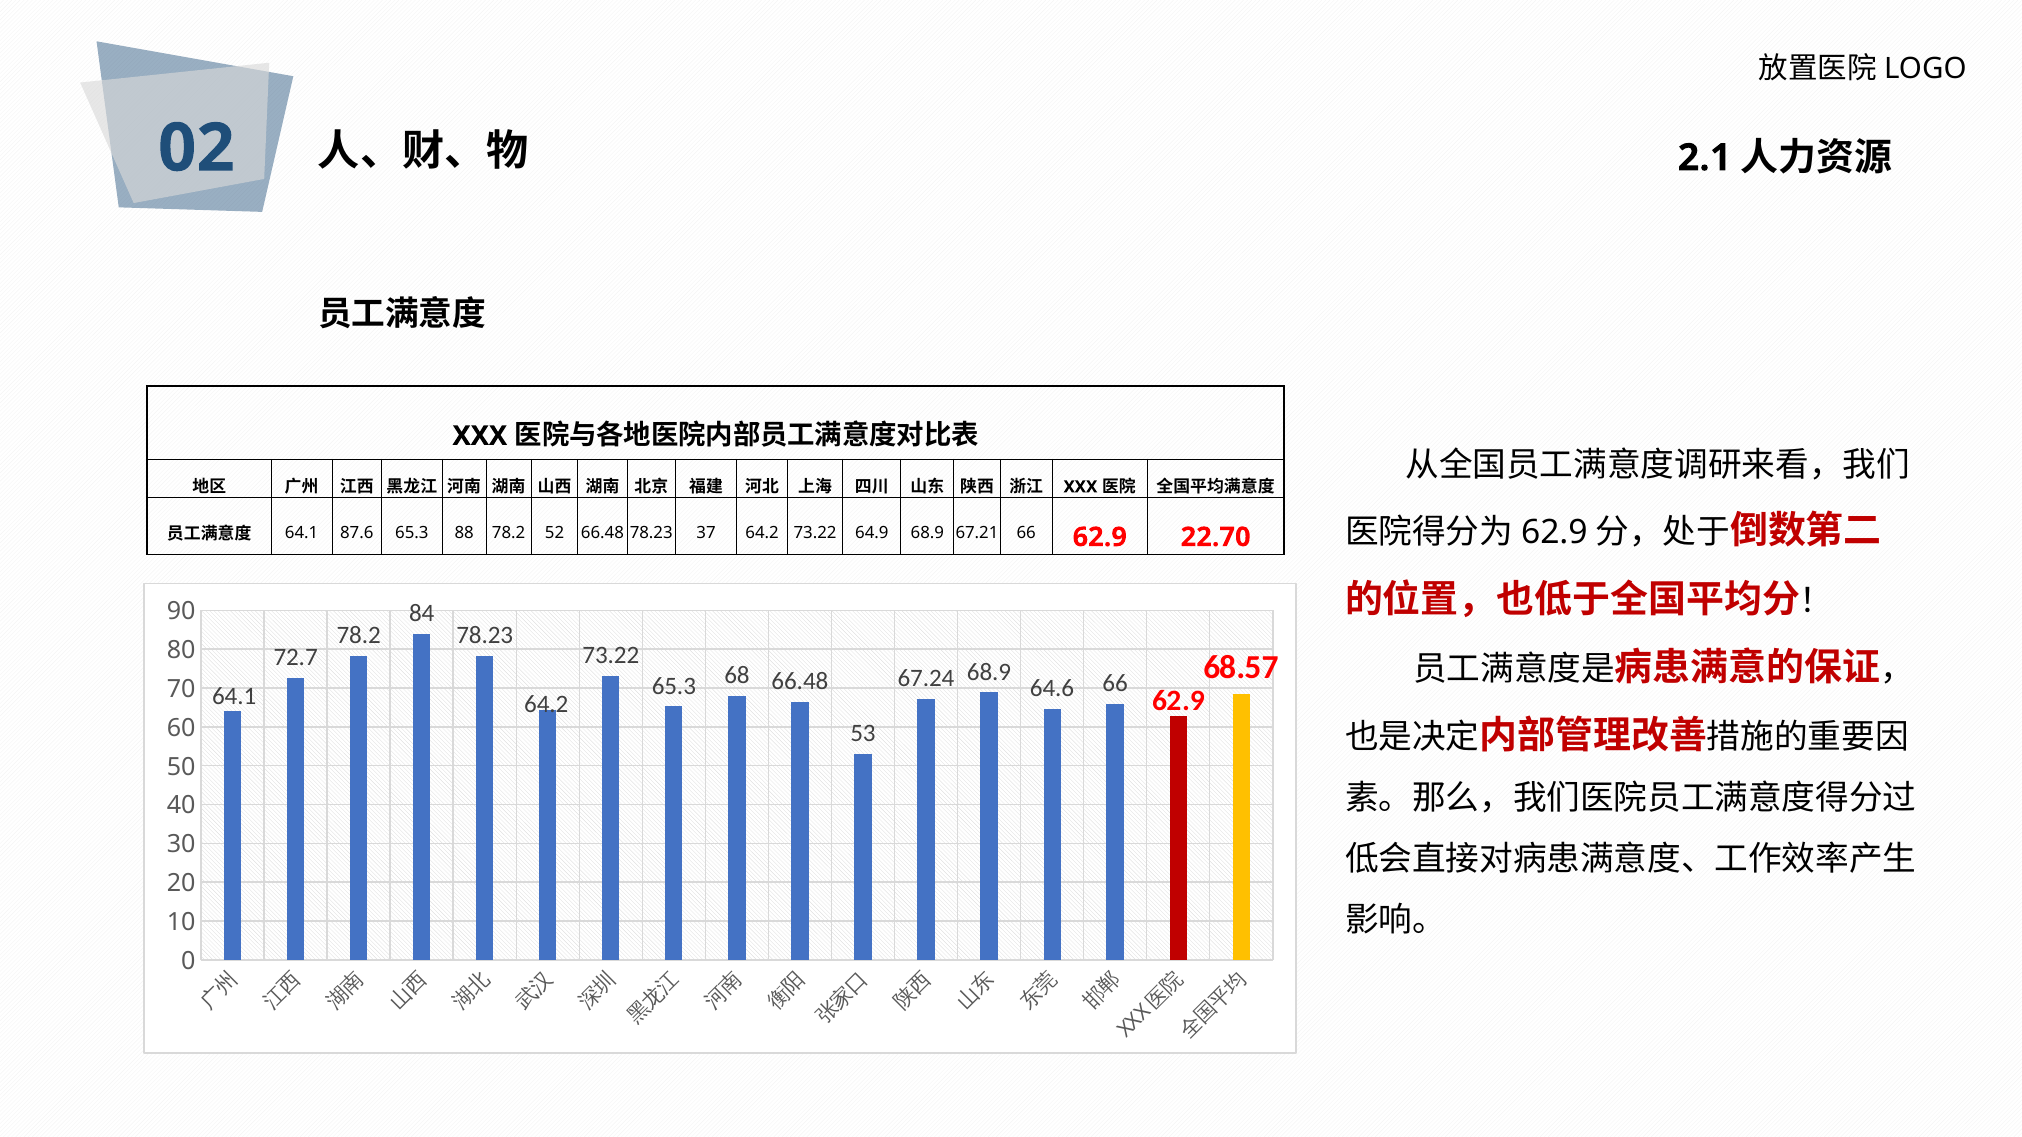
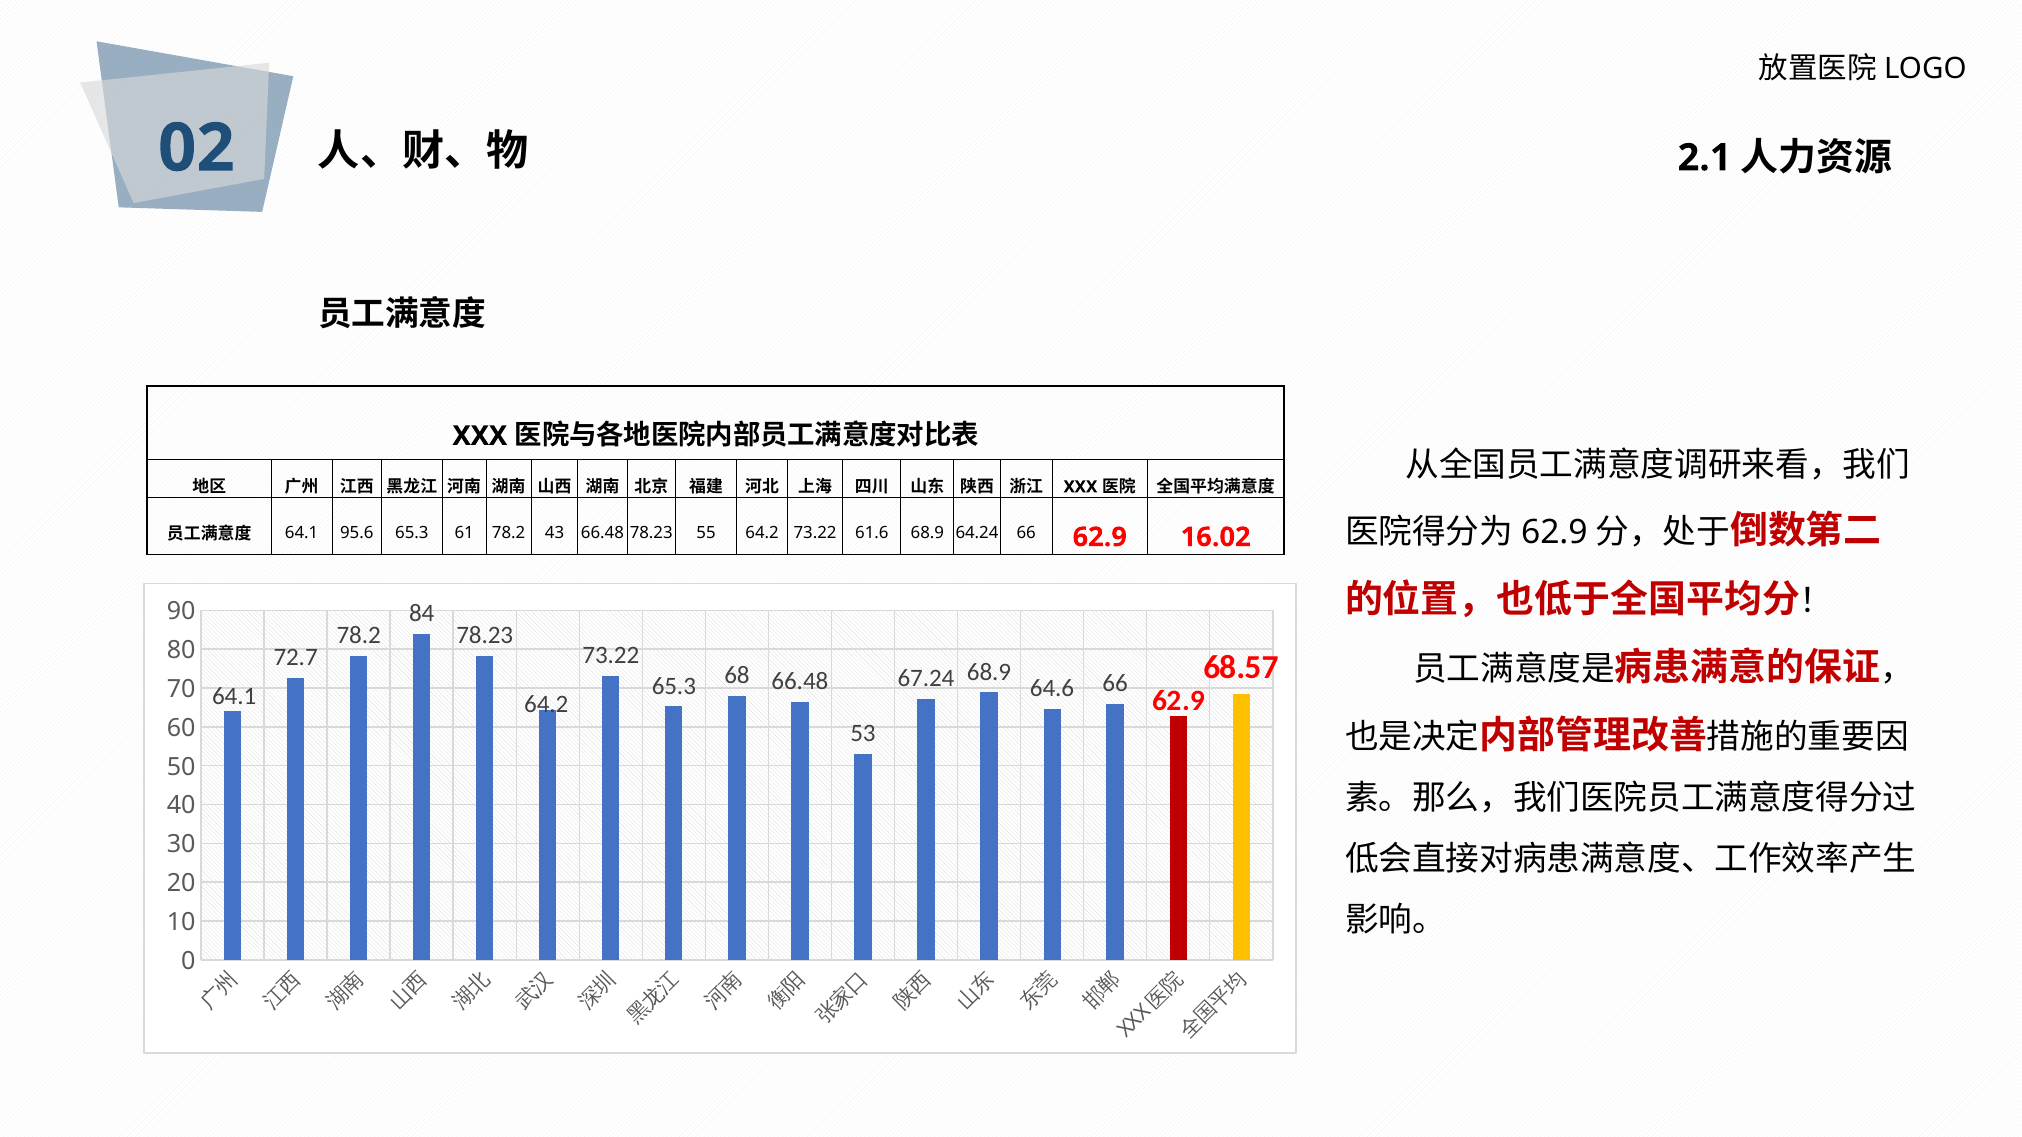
87.6: 87.6 -> 95.6
88: 88 -> 61
52: 52 -> 43
37: 37 -> 55
64.9: 64.9 -> 61.6
67.21: 67.21 -> 64.24
22.70: 22.70 -> 16.02
